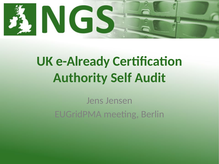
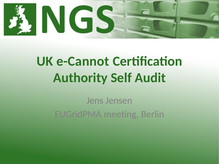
e-Already: e-Already -> e-Cannot
